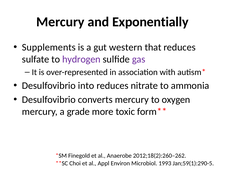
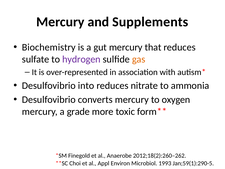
Exponentially: Exponentially -> Supplements
Supplements: Supplements -> Biochemistry
gut western: western -> mercury
gas colour: purple -> orange
